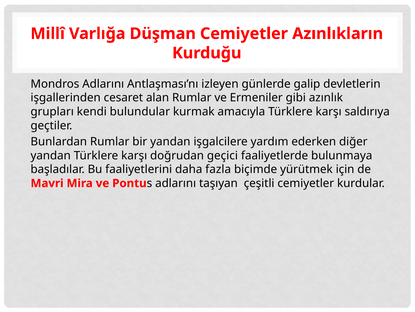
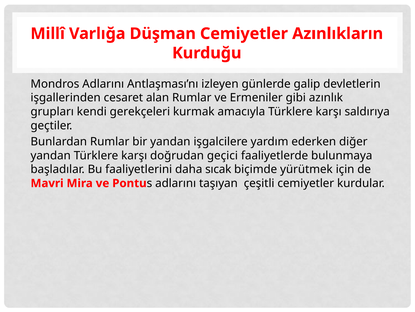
bulundular: bulundular -> gerekçeleri
fazla: fazla -> sıcak
